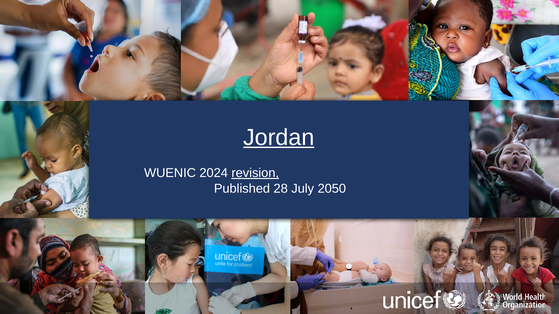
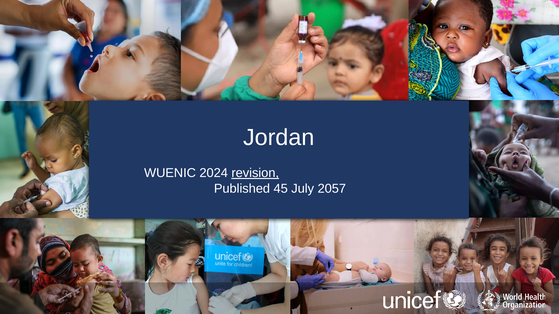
Jordan underline: present -> none
28: 28 -> 45
2050: 2050 -> 2057
